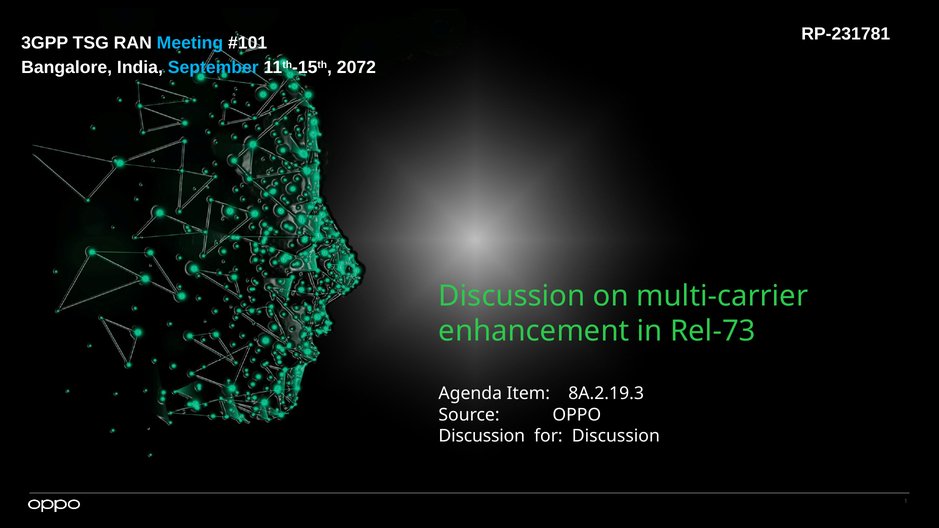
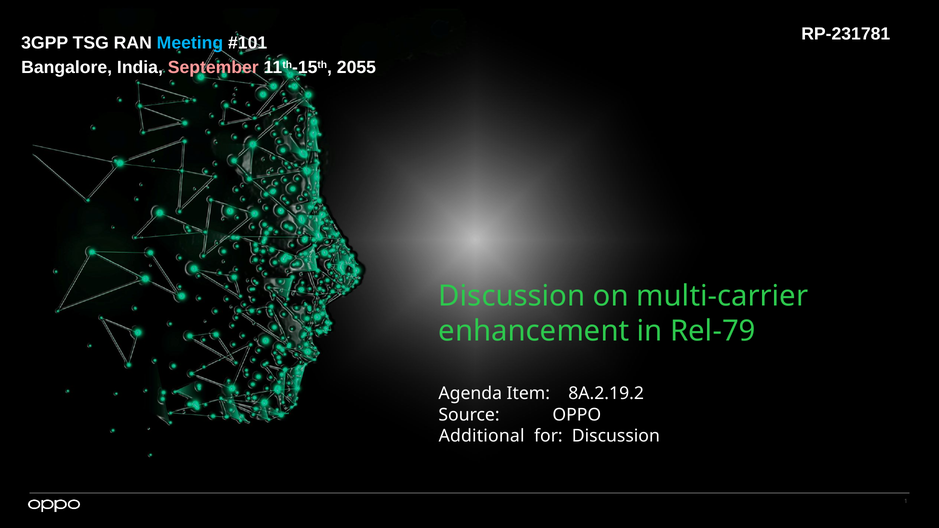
September colour: light blue -> pink
2072: 2072 -> 2055
Rel-73: Rel-73 -> Rel-79
8A.2.19.3: 8A.2.19.3 -> 8A.2.19.2
Discussion at (482, 436): Discussion -> Additional
